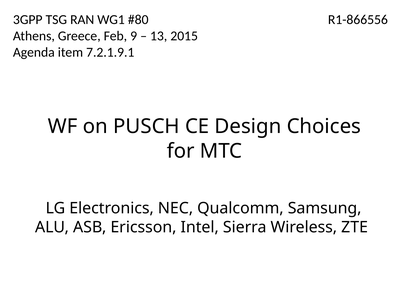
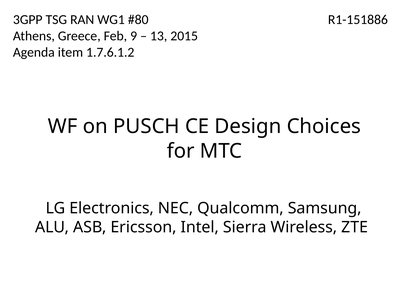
R1-866556: R1-866556 -> R1-151886
7.2.1.9.1: 7.2.1.9.1 -> 1.7.6.1.2
